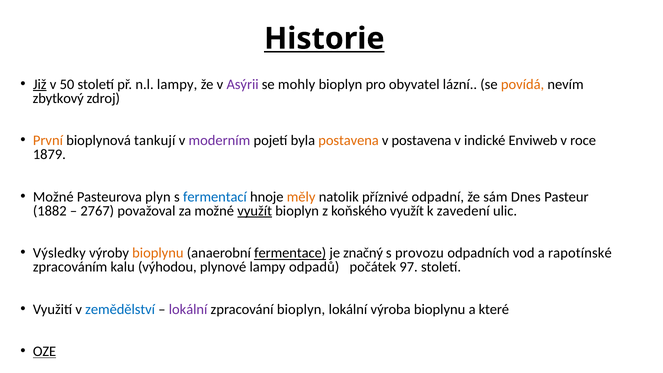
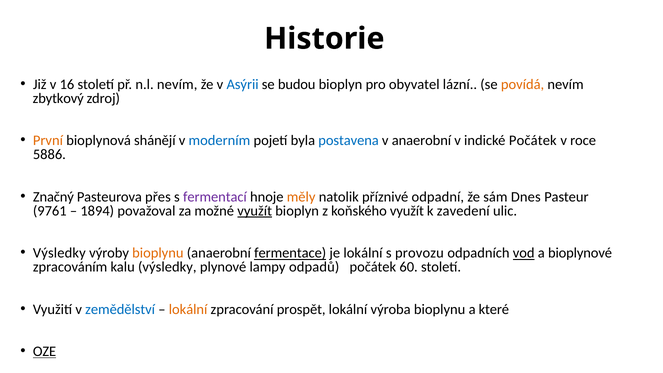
Historie underline: present -> none
Již underline: present -> none
50: 50 -> 16
n.l lampy: lampy -> nevím
Asýrii colour: purple -> blue
mohly: mohly -> budou
tankují: tankují -> shánějí
moderním colour: purple -> blue
postavena at (349, 141) colour: orange -> blue
v postavena: postavena -> anaerobní
indické Enviweb: Enviweb -> Počátek
1879: 1879 -> 5886
Možné at (53, 197): Možné -> Značný
plyn: plyn -> přes
fermentací colour: blue -> purple
1882: 1882 -> 9761
2767: 2767 -> 1894
je značný: značný -> lokální
vod underline: none -> present
rapotínské: rapotínské -> bioplynové
kalu výhodou: výhodou -> výsledky
97: 97 -> 60
lokální at (188, 309) colour: purple -> orange
zpracování bioplyn: bioplyn -> prospět
